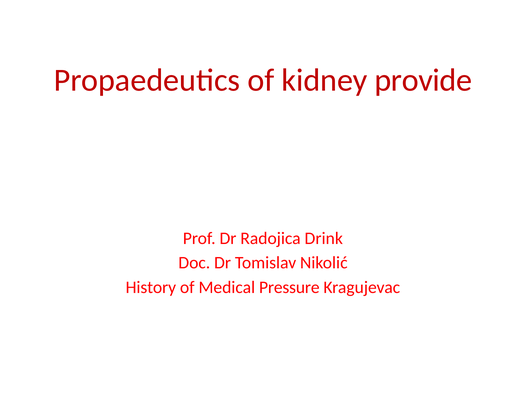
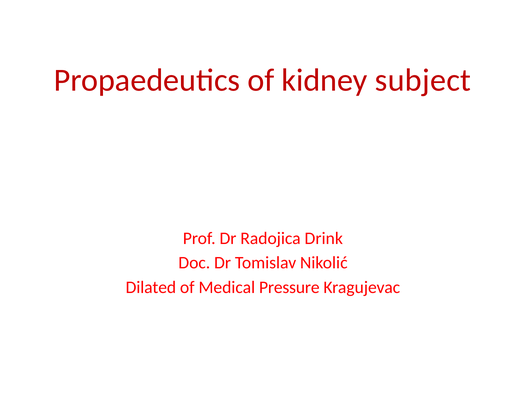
provide: provide -> subject
History: History -> Dilated
